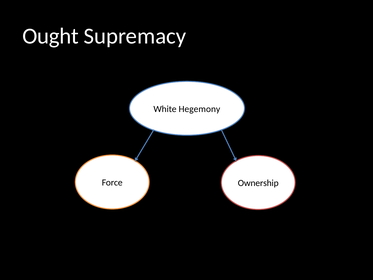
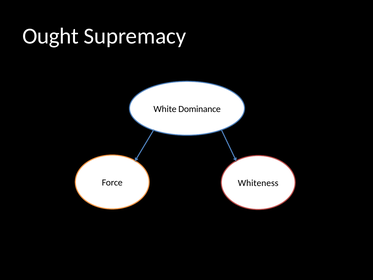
Hegemony: Hegemony -> Dominance
Ownership: Ownership -> Whiteness
